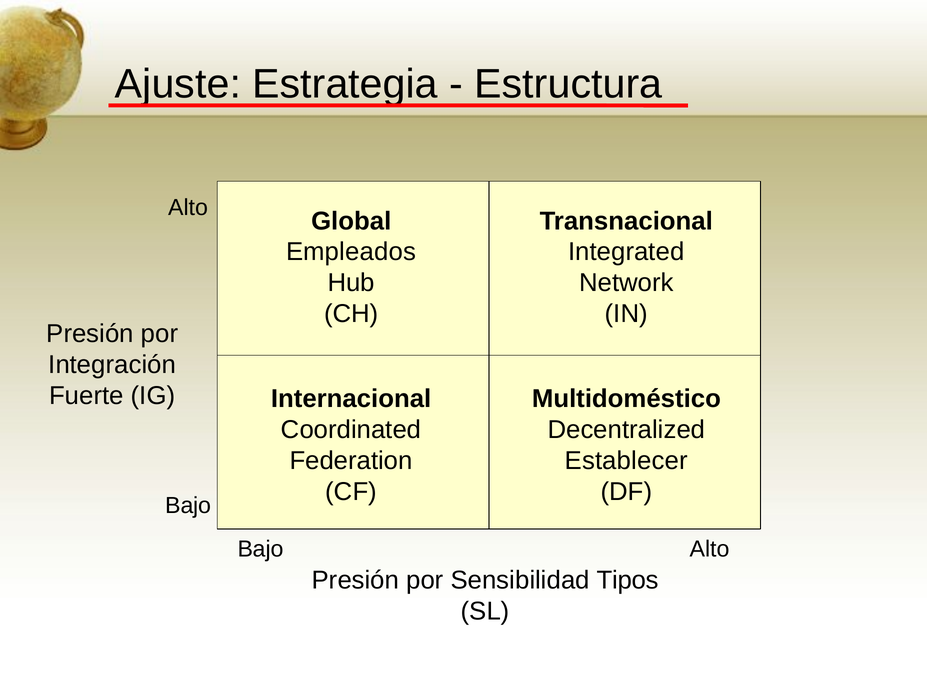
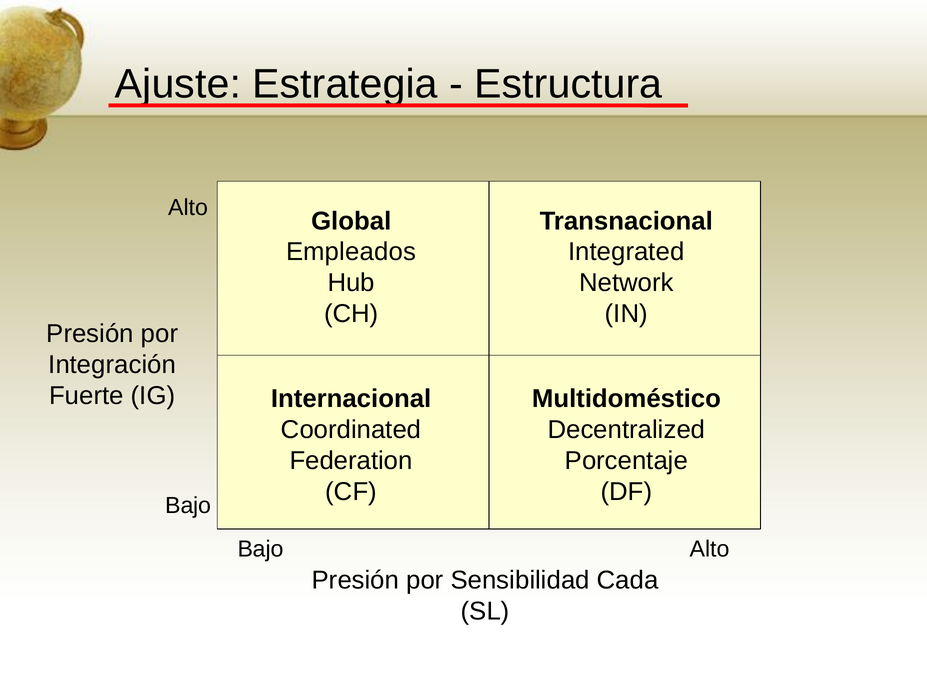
Establecer: Establecer -> Porcentaje
Tipos: Tipos -> Cada
